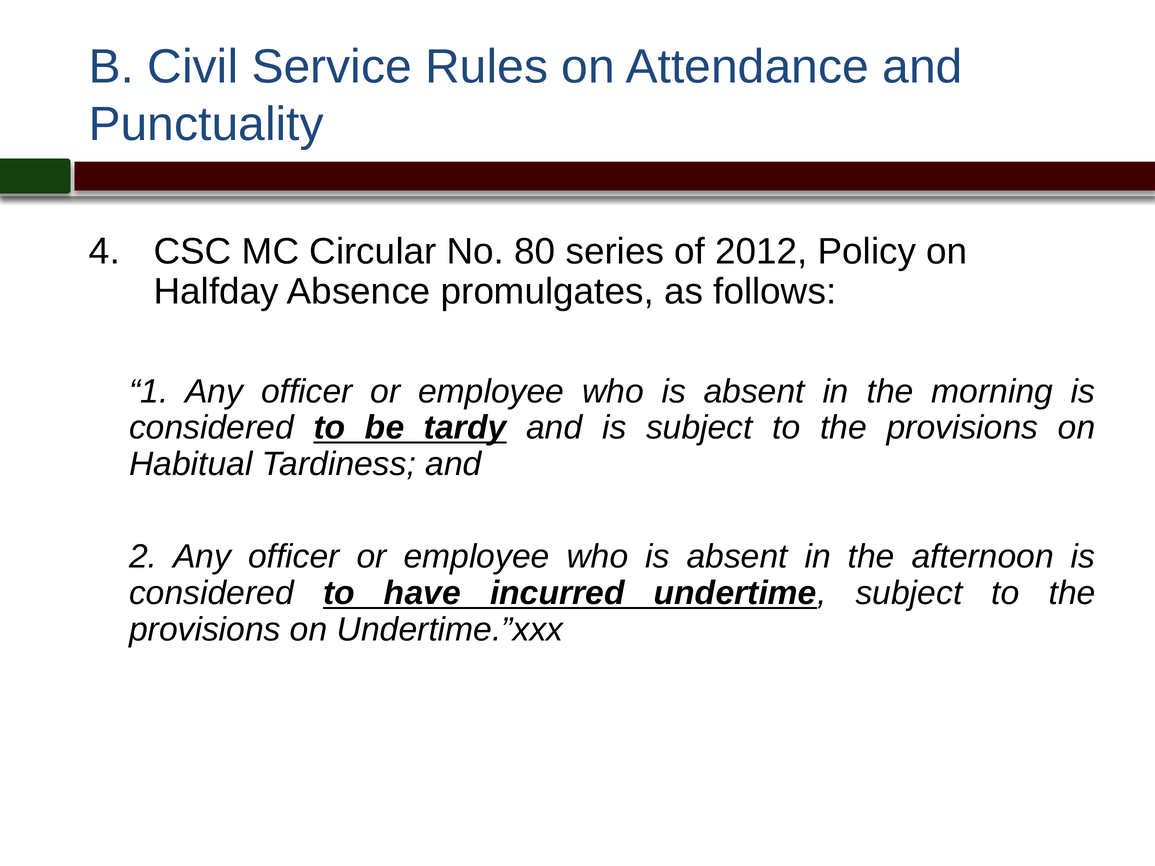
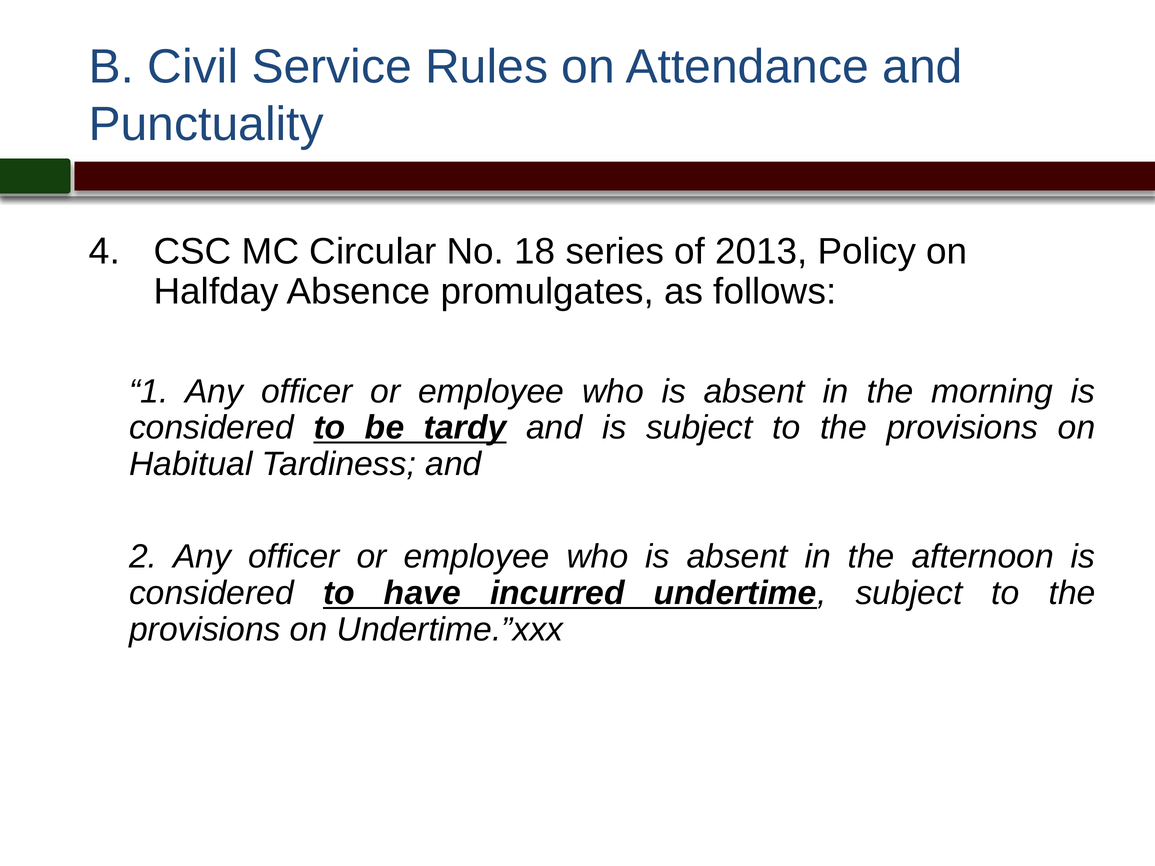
80: 80 -> 18
2012: 2012 -> 2013
